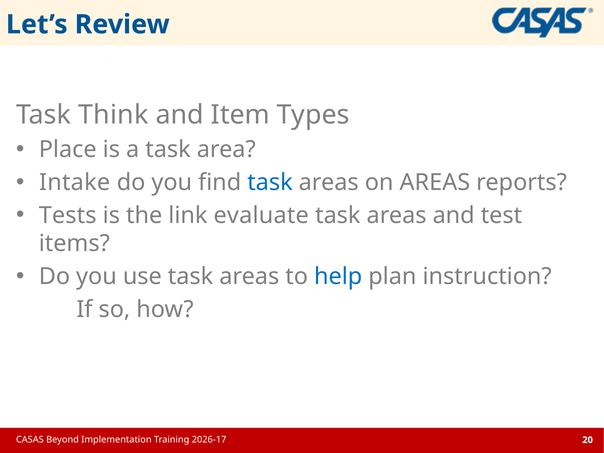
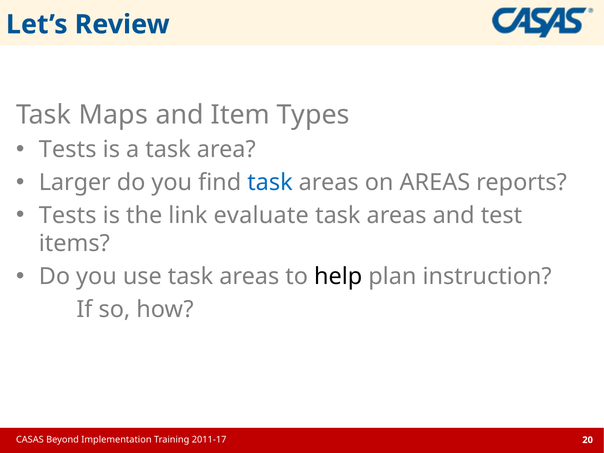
Think: Think -> Maps
Place at (68, 150): Place -> Tests
Intake: Intake -> Larger
help colour: blue -> black
2026-17: 2026-17 -> 2011-17
